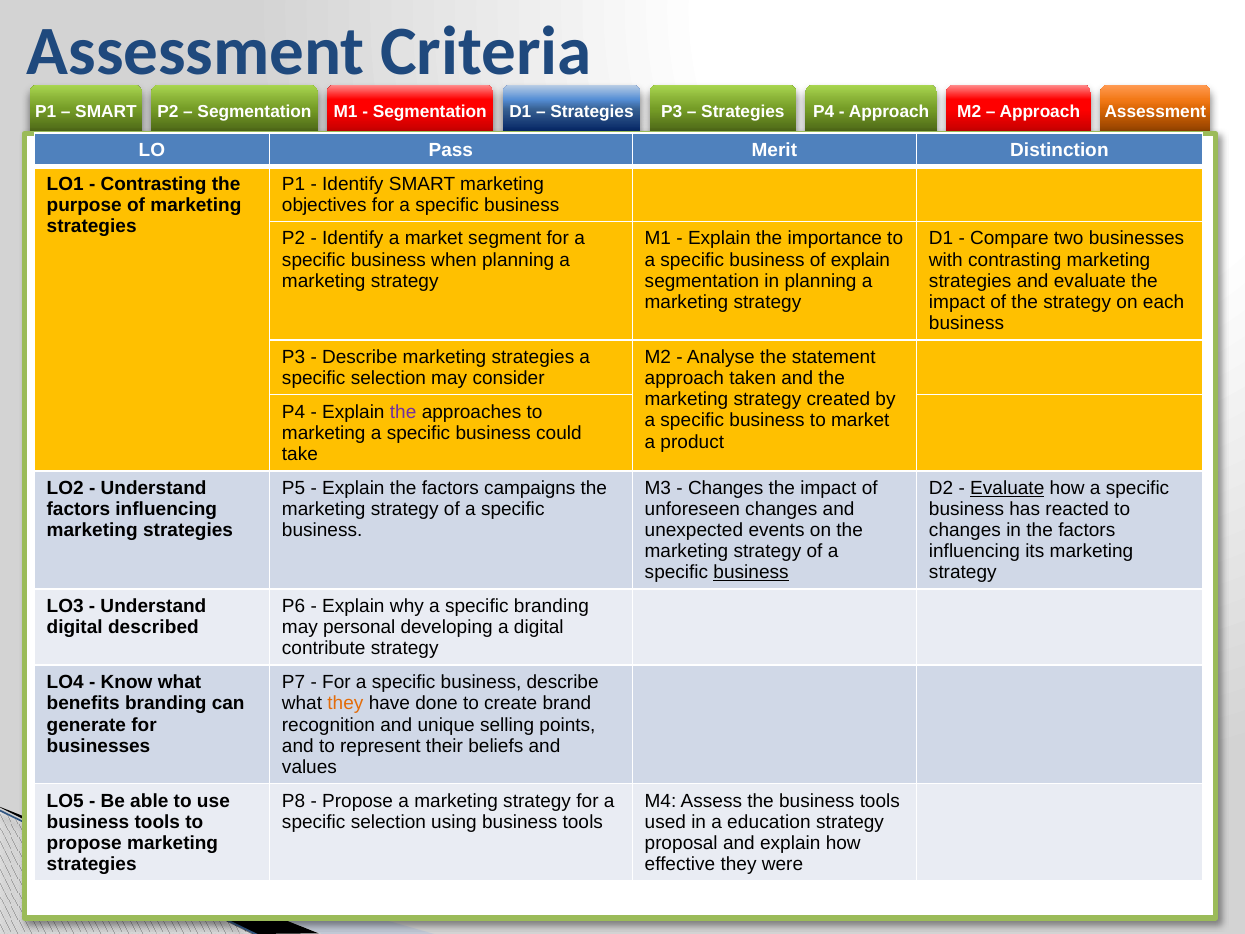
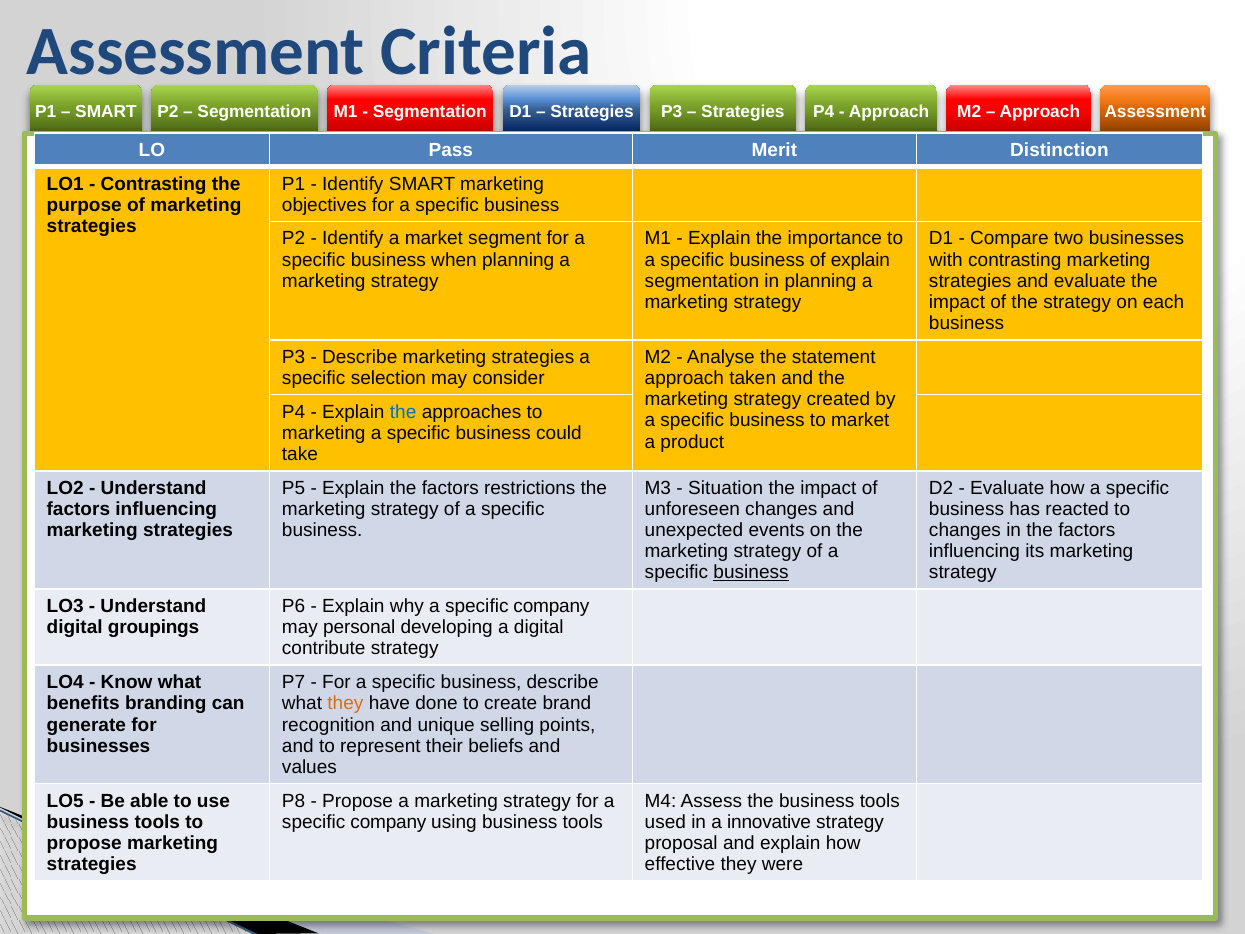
the at (403, 412) colour: purple -> blue
campaigns: campaigns -> restrictions
Changes at (726, 488): Changes -> Situation
Evaluate at (1007, 488) underline: present -> none
why a specific branding: branding -> company
described: described -> groupings
selection at (388, 822): selection -> company
education: education -> innovative
